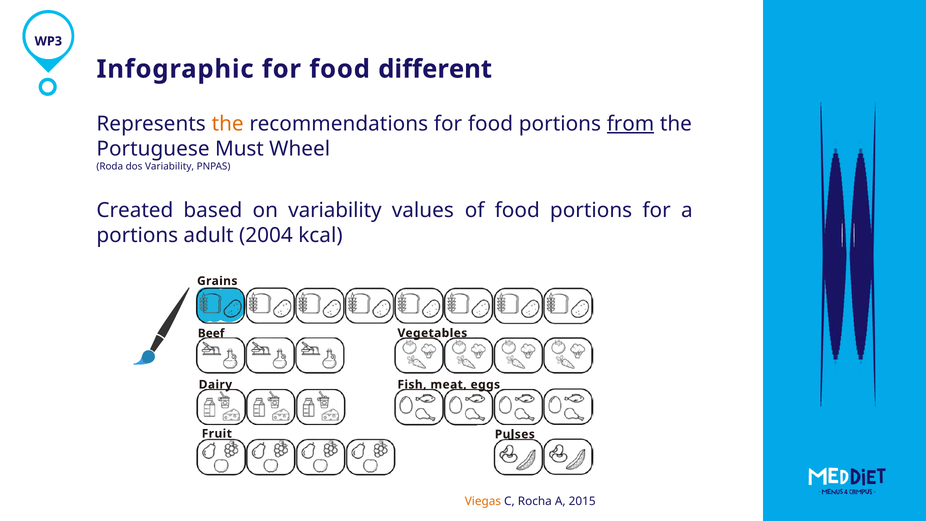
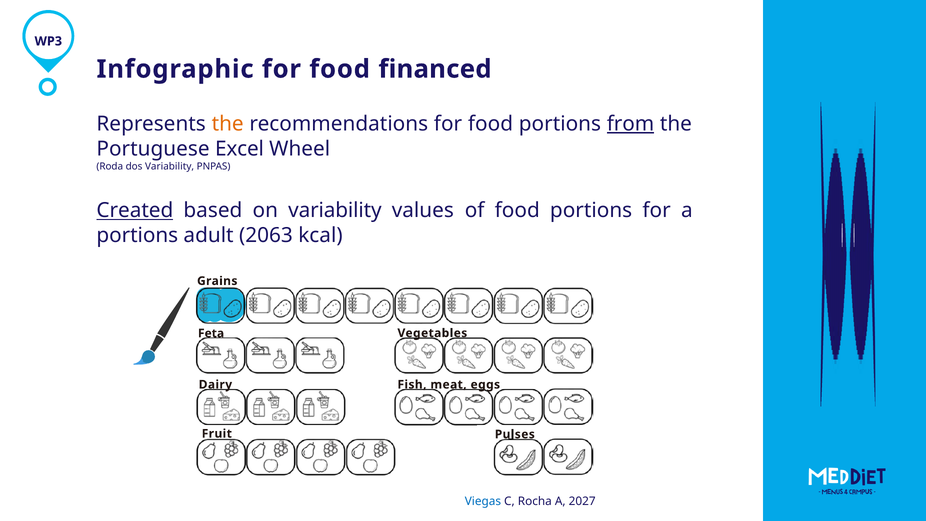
different: different -> financed
Must: Must -> Excel
Created underline: none -> present
2004: 2004 -> 2063
Beef: Beef -> Feta
Viegas colour: orange -> blue
2015: 2015 -> 2027
